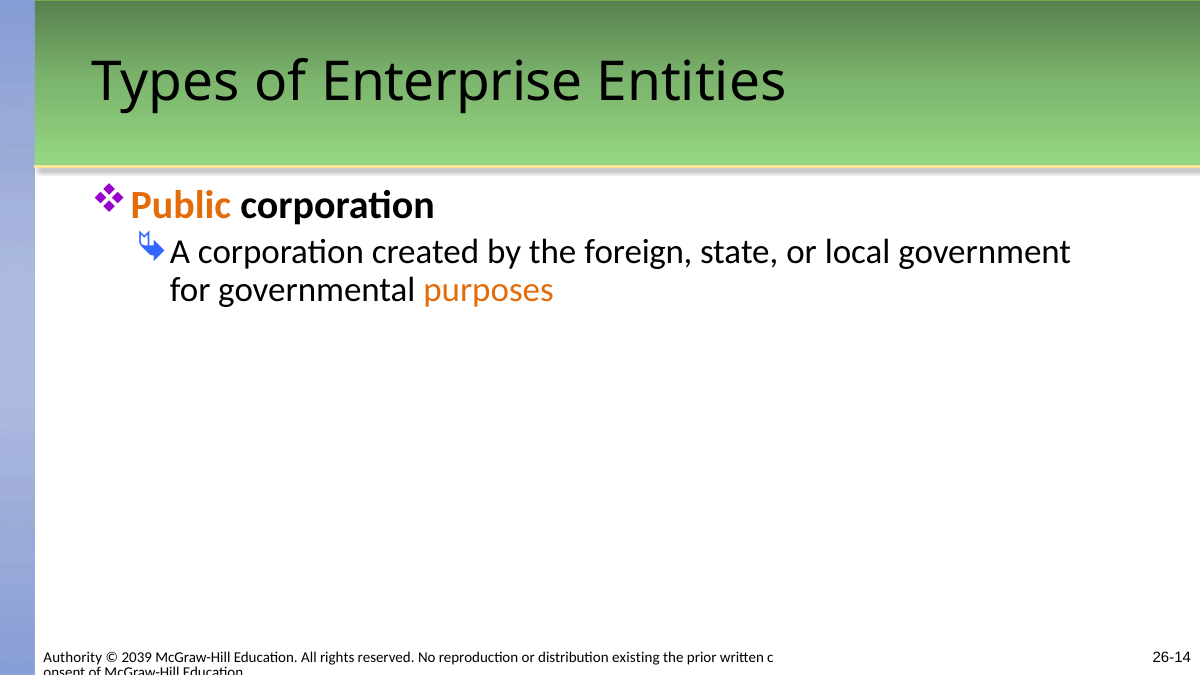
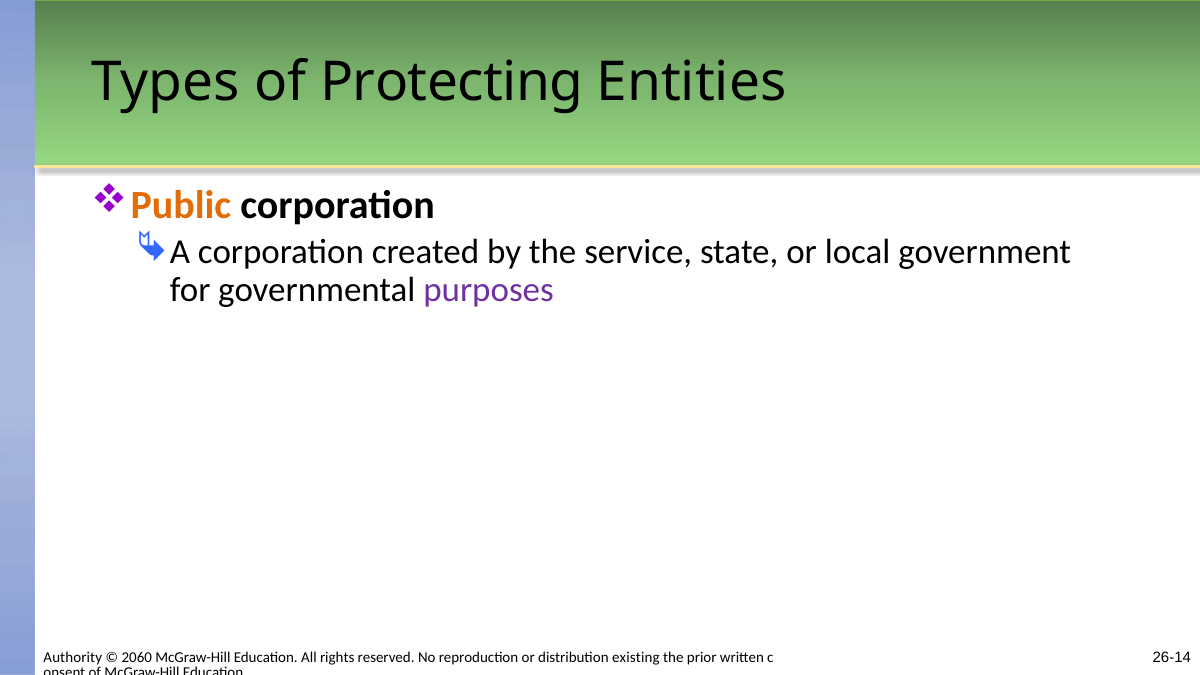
Enterprise: Enterprise -> Protecting
foreign: foreign -> service
purposes colour: orange -> purple
2039: 2039 -> 2060
